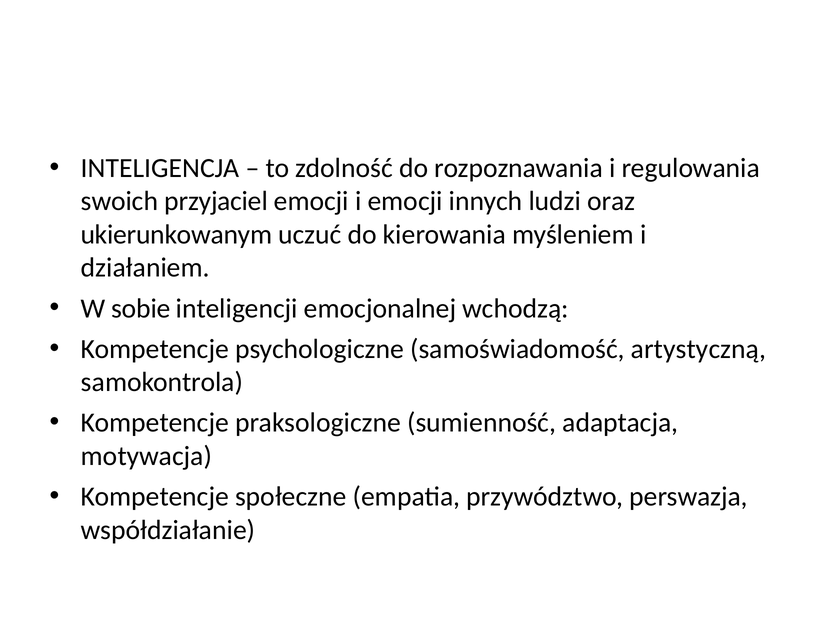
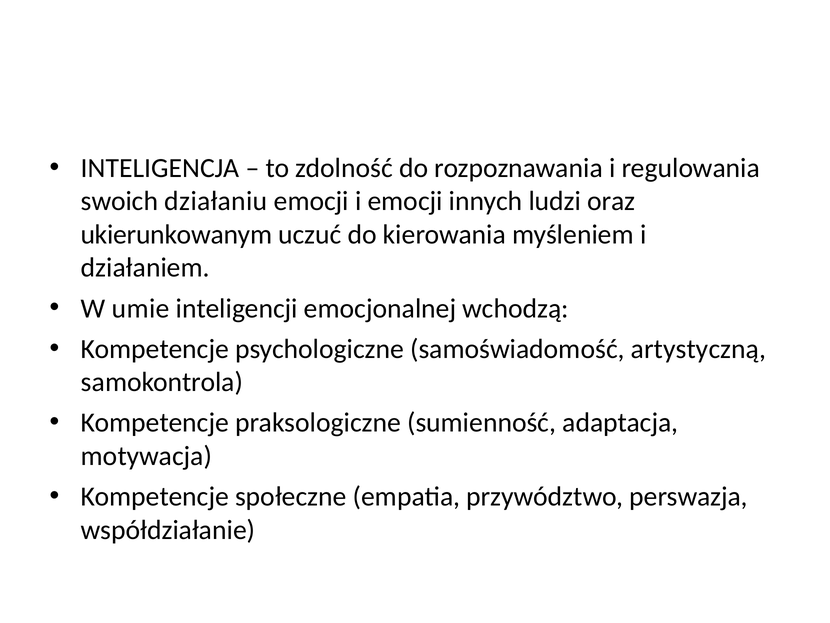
przyjaciel: przyjaciel -> działaniu
sobie: sobie -> umie
